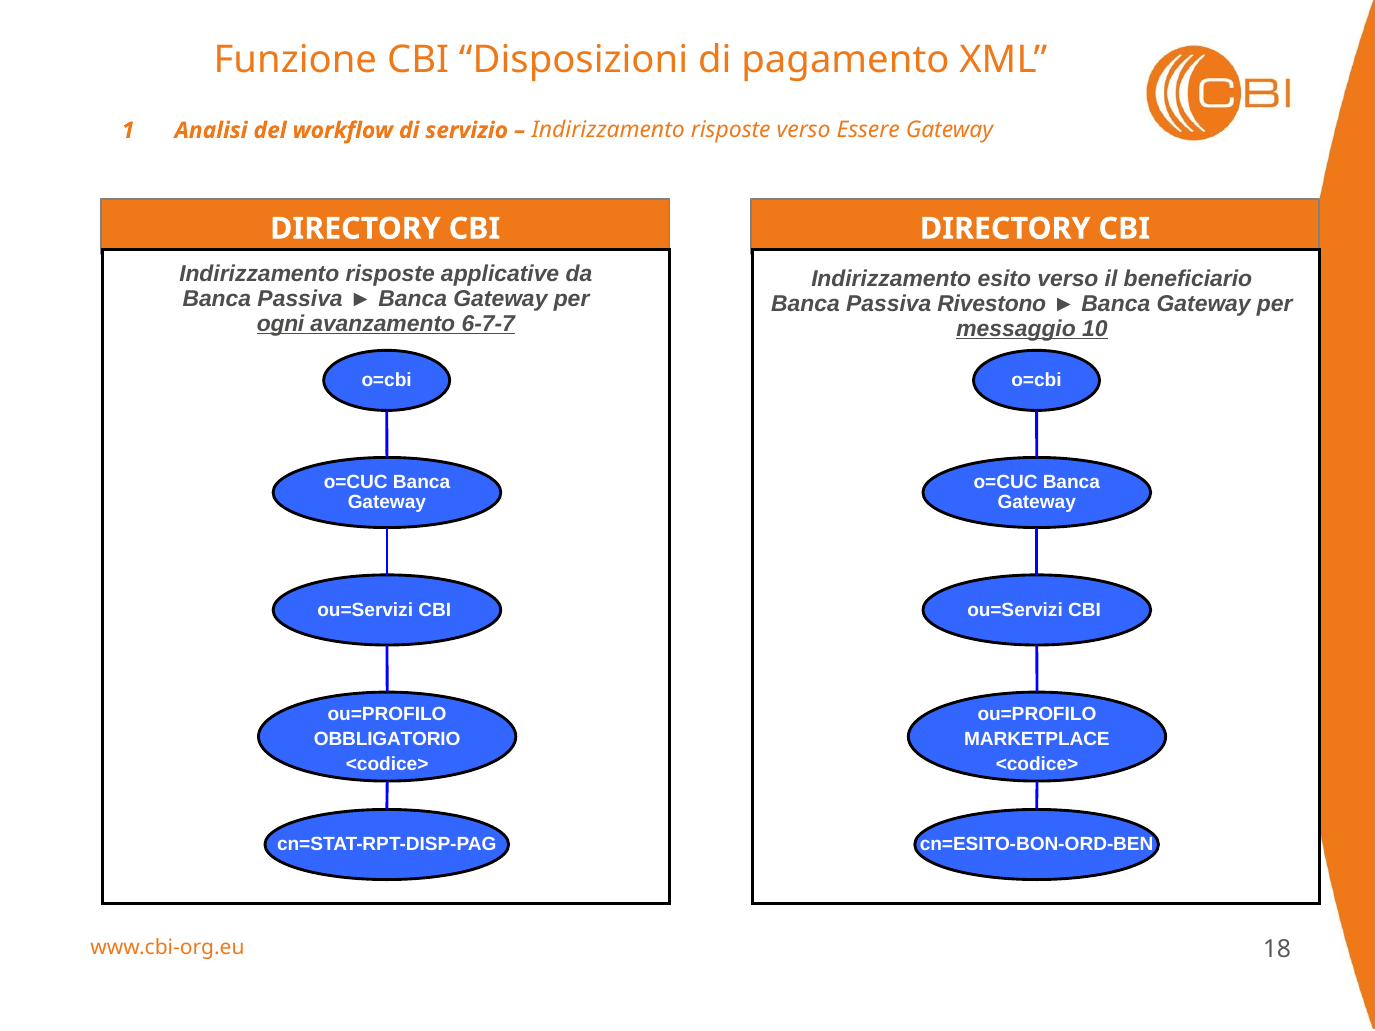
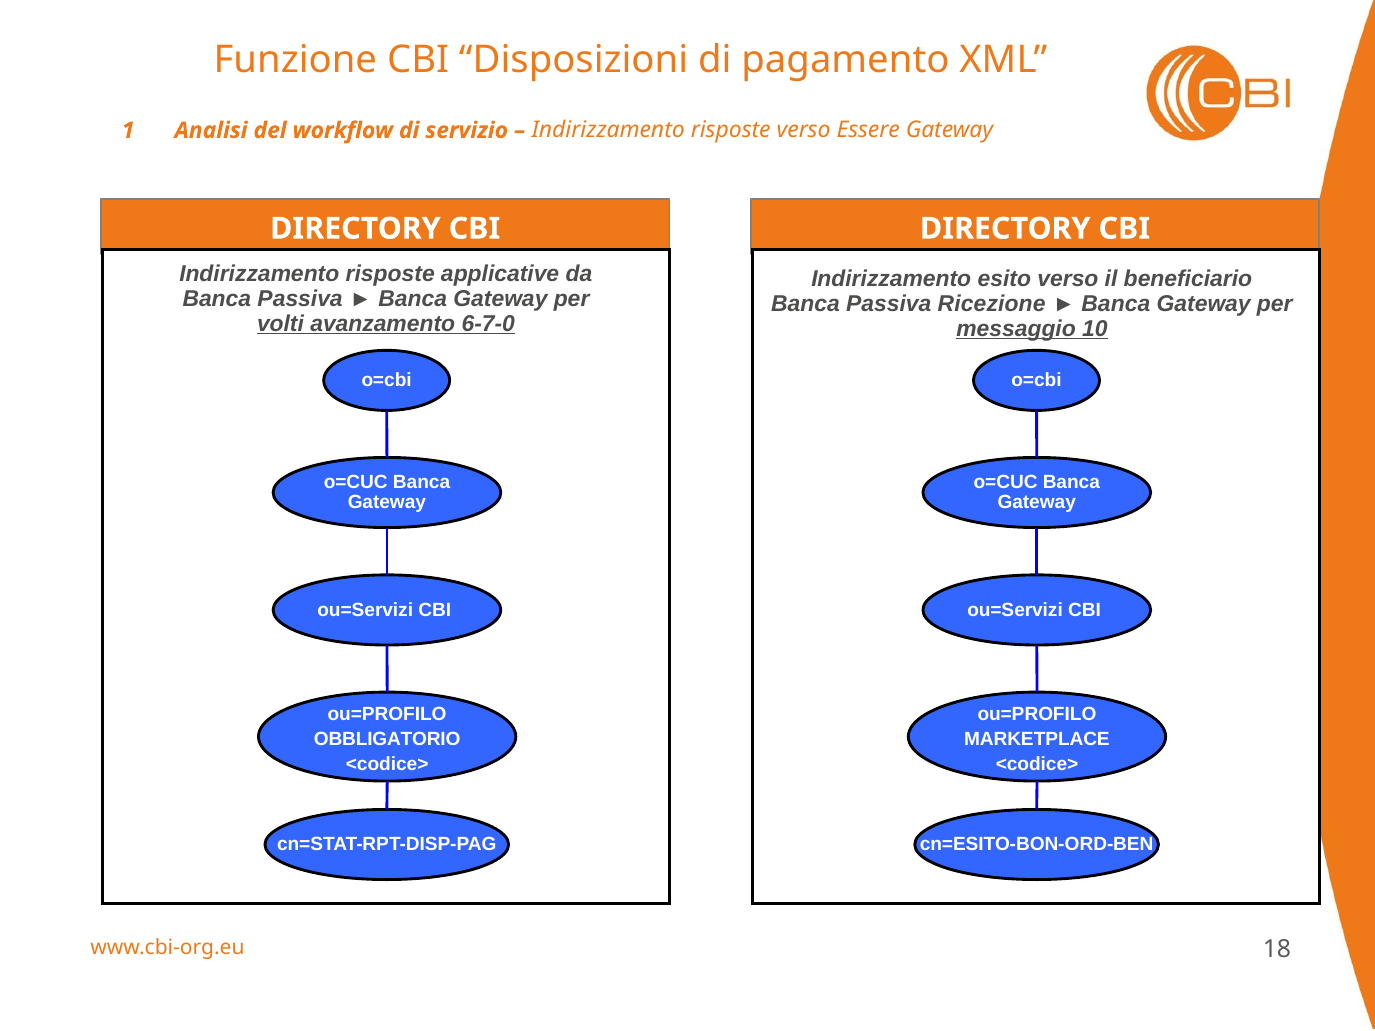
Rivestono: Rivestono -> Ricezione
ogni: ogni -> volti
6-7-7: 6-7-7 -> 6-7-0
